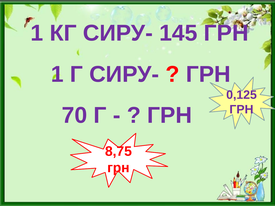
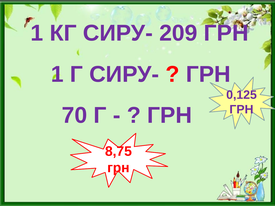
145: 145 -> 209
